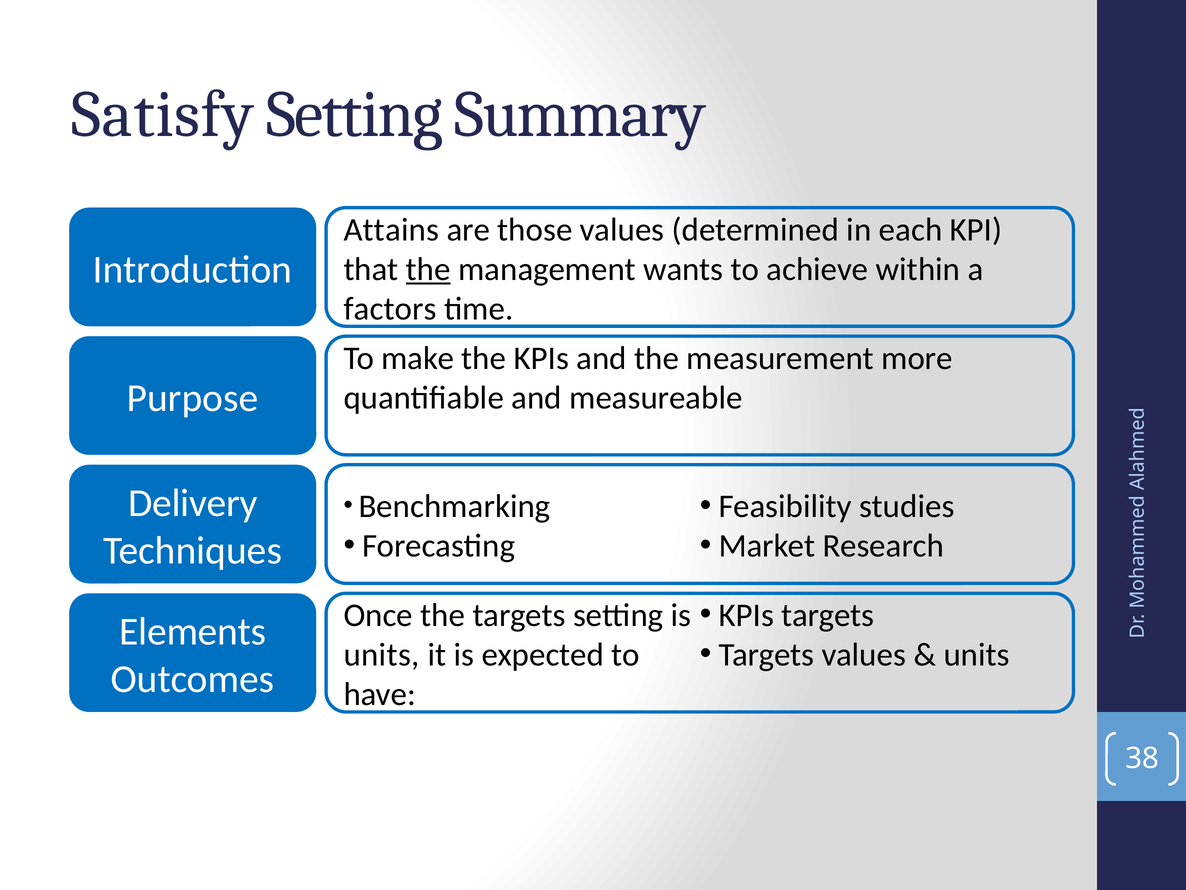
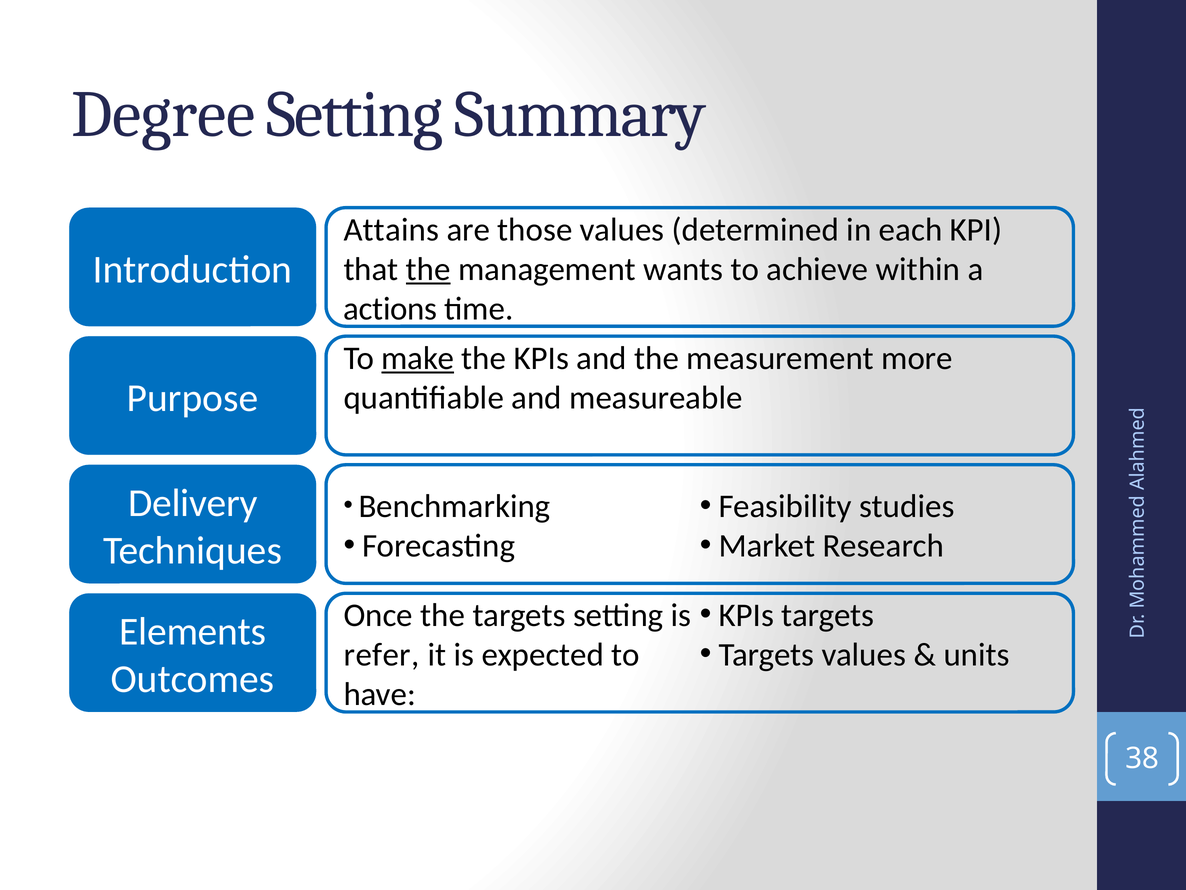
Satisfy: Satisfy -> Degree
factors: factors -> actions
make underline: none -> present
units at (382, 655): units -> refer
